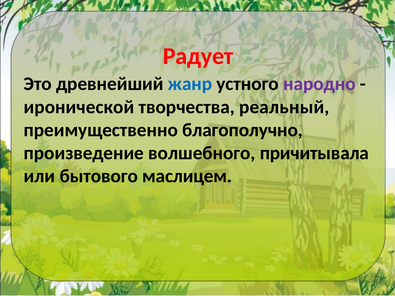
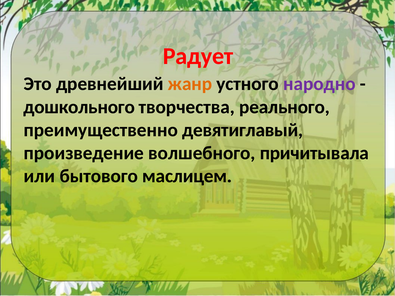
жанр colour: blue -> orange
иронической: иронической -> дошкольного
реальный: реальный -> реального
благополучно: благополучно -> девятиглавый
